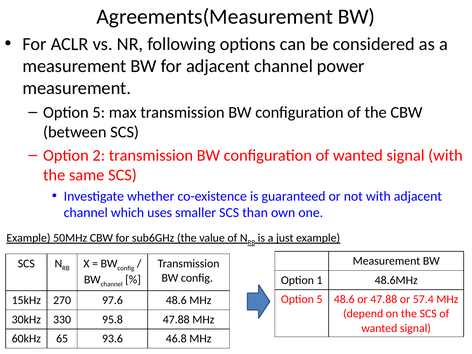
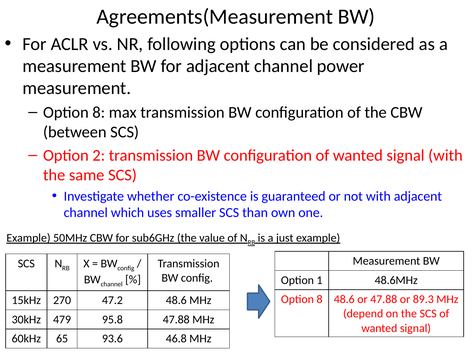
5 at (99, 112): 5 -> 8
5 at (319, 299): 5 -> 8
57.4: 57.4 -> 89.3
97.6: 97.6 -> 47.2
330: 330 -> 479
